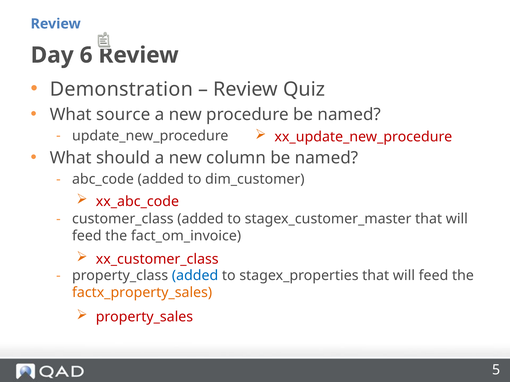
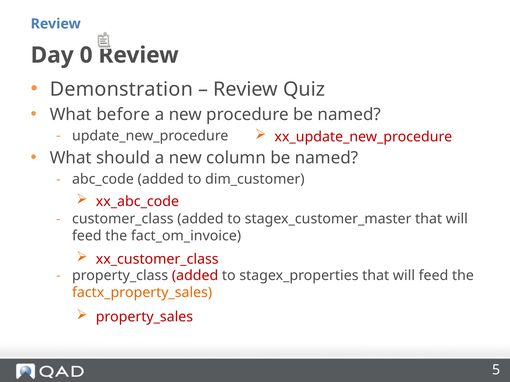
6: 6 -> 0
source: source -> before
added at (195, 276) colour: blue -> red
